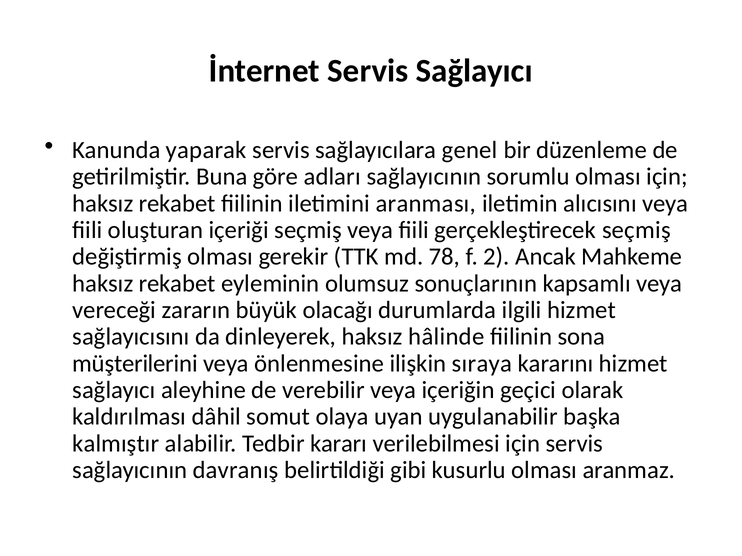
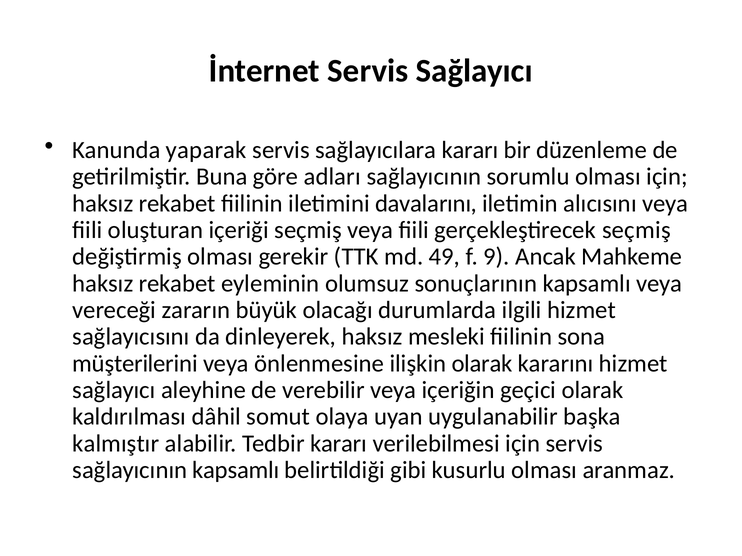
sağlayıcılara genel: genel -> kararı
aranması: aranması -> davalarını
78: 78 -> 49
2: 2 -> 9
hâlinde: hâlinde -> mesleki
ilişkin sıraya: sıraya -> olarak
sağlayıcının davranış: davranış -> kapsamlı
